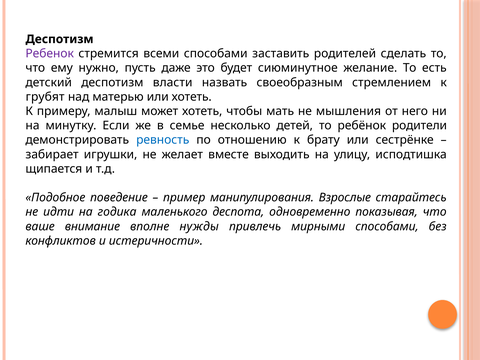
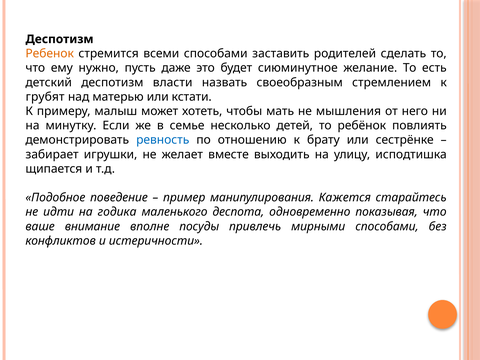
Ребенок colour: purple -> orange
или хотеть: хотеть -> кстати
родители: родители -> повлиять
Взрослые: Взрослые -> Кажется
нужды: нужды -> посуды
